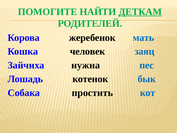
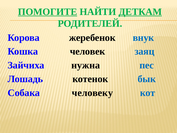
ПОМОГИТЕ underline: none -> present
мать: мать -> внук
простить: простить -> человеку
